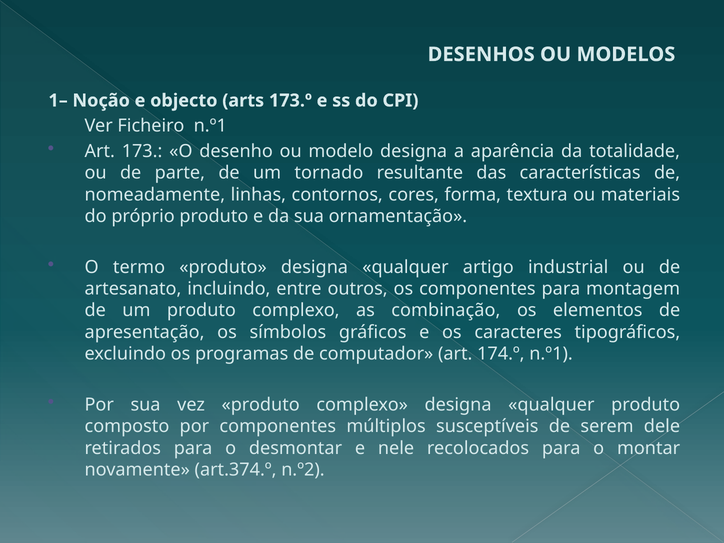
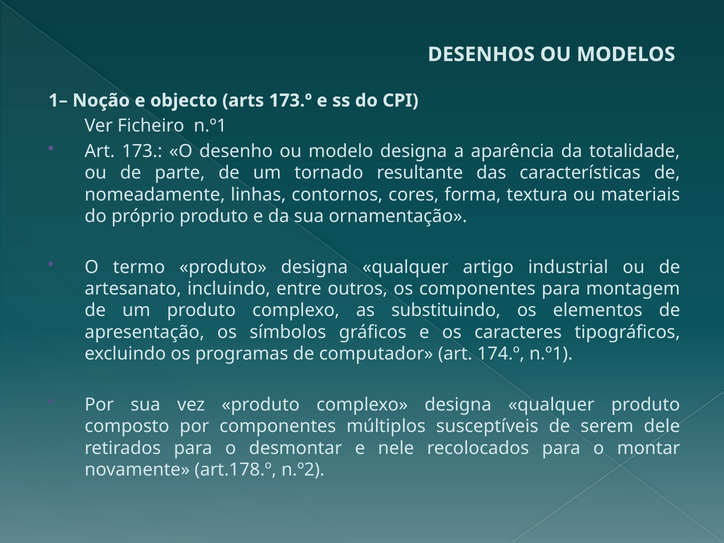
combinação: combinação -> substituindo
art.374.º: art.374.º -> art.178.º
